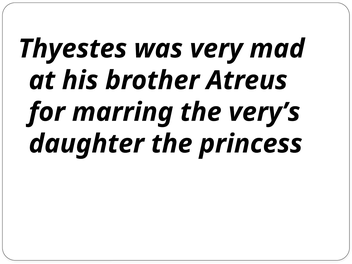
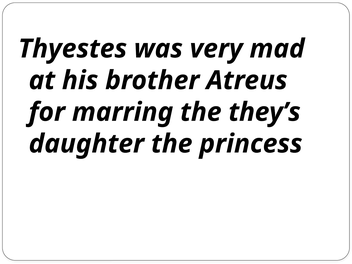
very’s: very’s -> they’s
